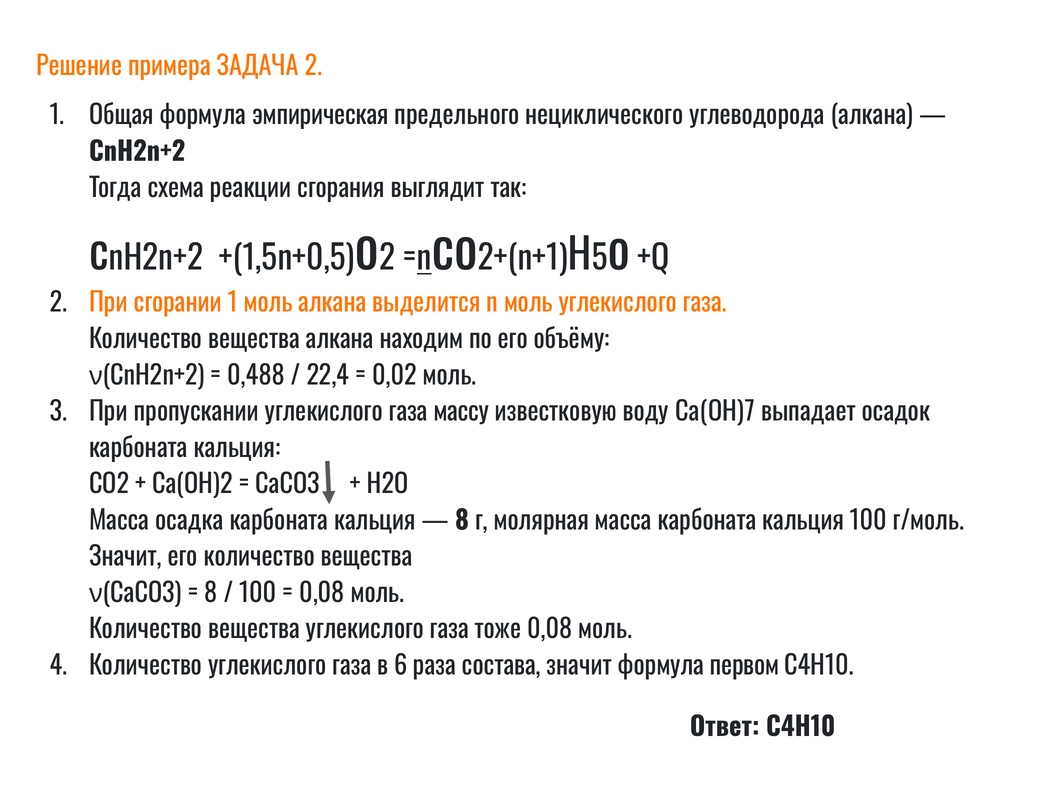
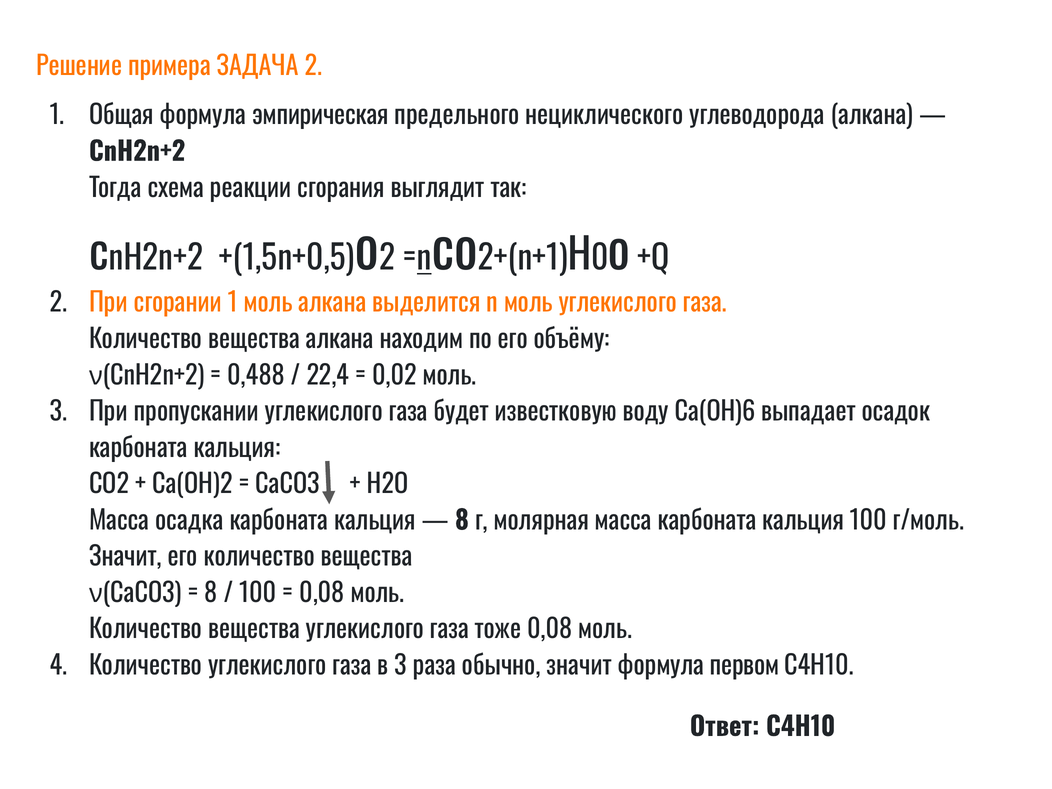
5: 5 -> 0
массу: массу -> будет
Са(ОН)7: Са(ОН)7 -> Са(ОН)6
в 6: 6 -> 3
состава: состава -> обычно
